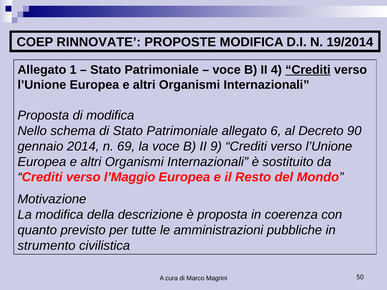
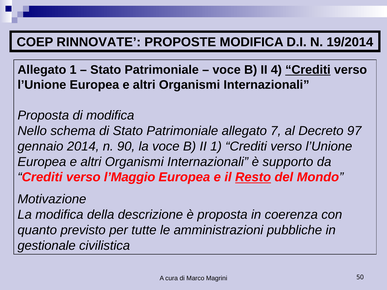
6: 6 -> 7
90: 90 -> 97
69: 69 -> 90
II 9: 9 -> 1
sostituito: sostituito -> supporto
Resto underline: none -> present
strumento: strumento -> gestionale
